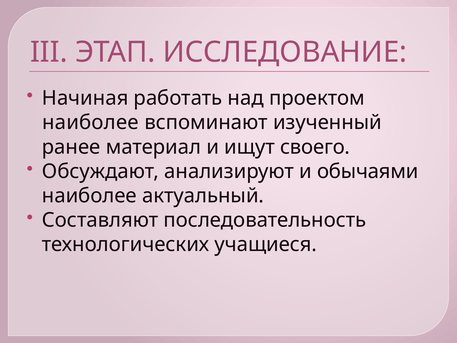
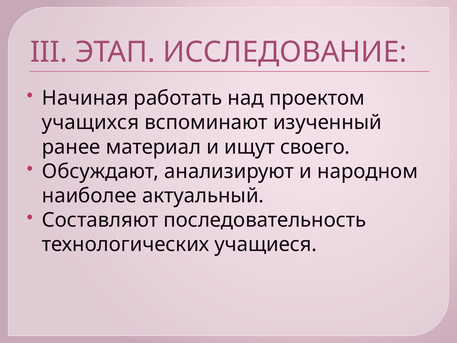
наиболее at (90, 123): наиболее -> учащихся
обычаями: обычаями -> народном
